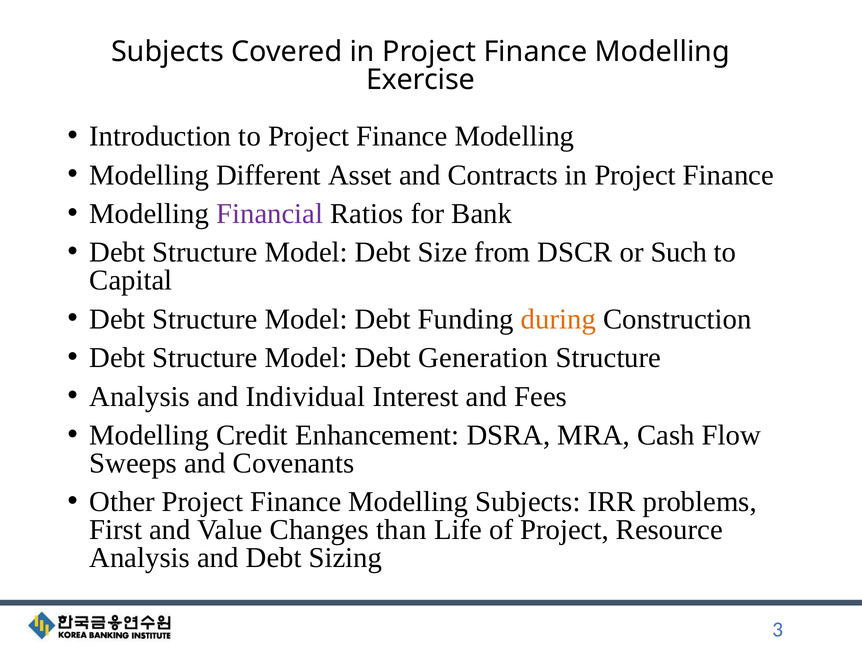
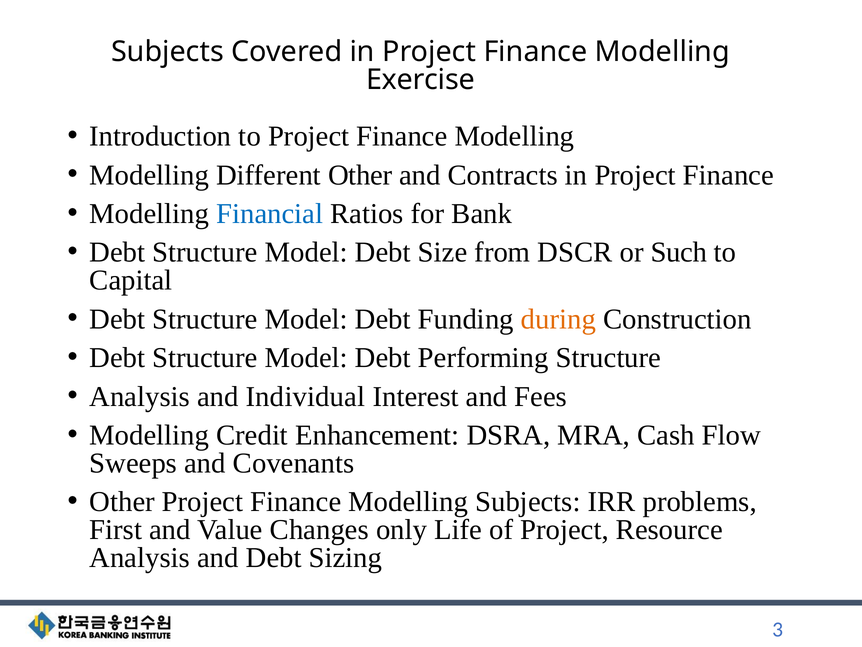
Different Asset: Asset -> Other
Financial colour: purple -> blue
Generation: Generation -> Performing
than: than -> only
